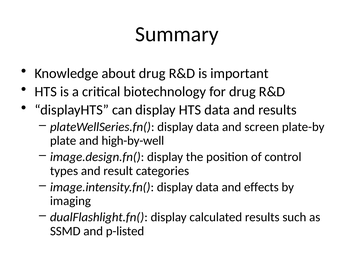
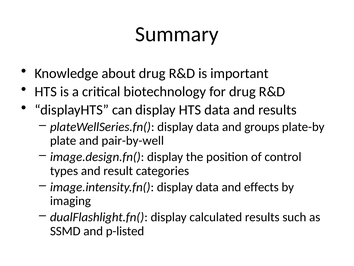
screen: screen -> groups
high-by-well: high-by-well -> pair-by-well
